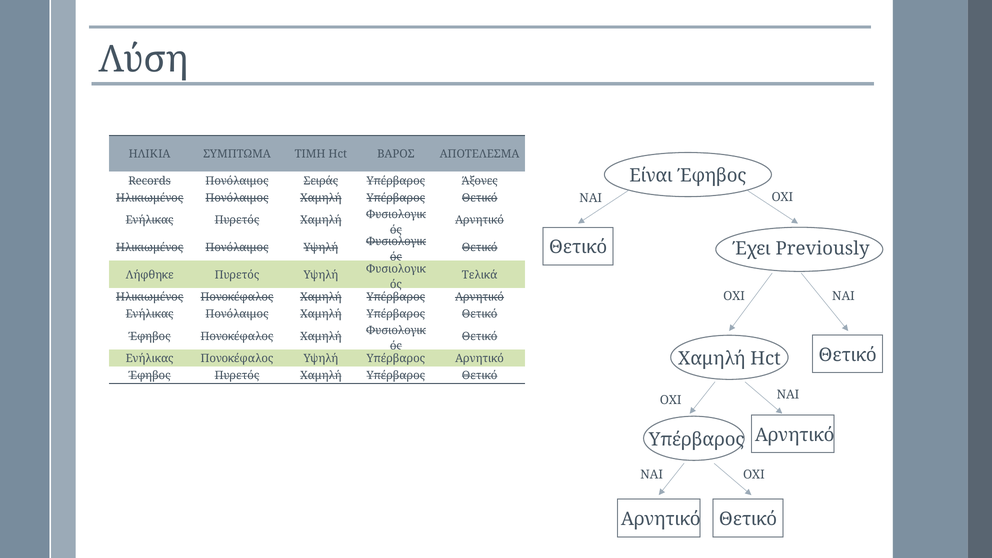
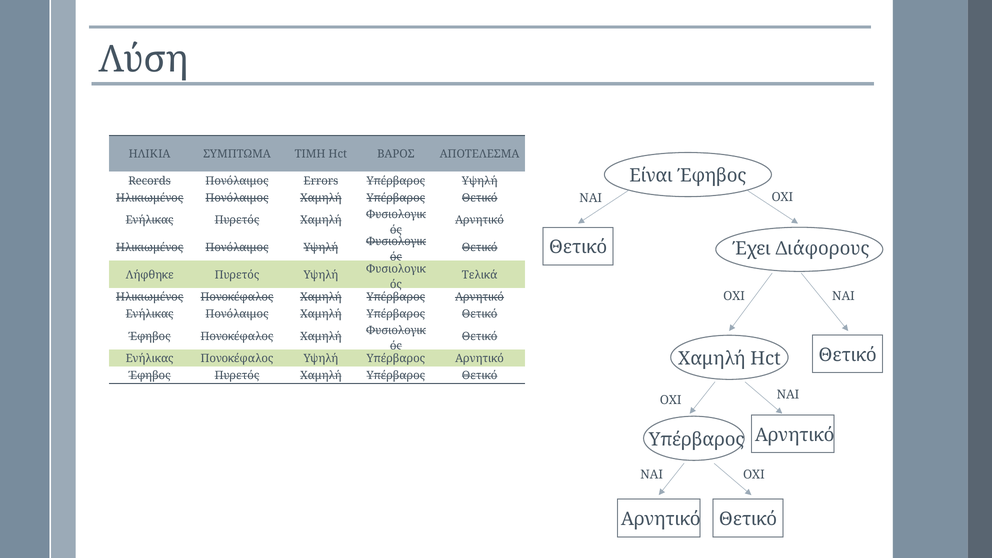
Σειράς: Σειράς -> Errors
Υπέρβαρος Άξονες: Άξονες -> Υψηλή
Previously: Previously -> Διάφορους
